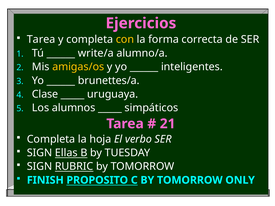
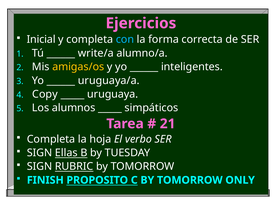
Tarea at (41, 39): Tarea -> Inicial
con colour: yellow -> light blue
brunettes/a: brunettes/a -> uruguaya/a
Clase: Clase -> Copy
